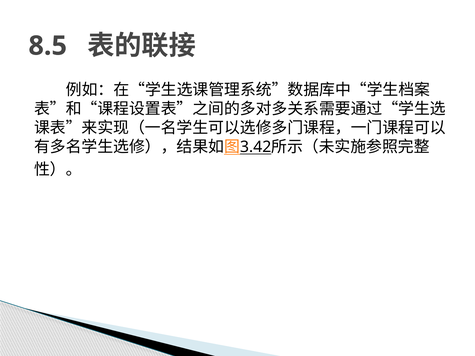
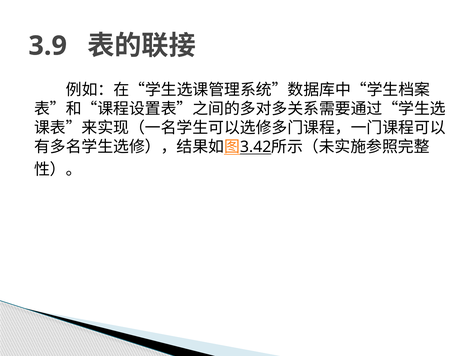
8.5: 8.5 -> 3.9
